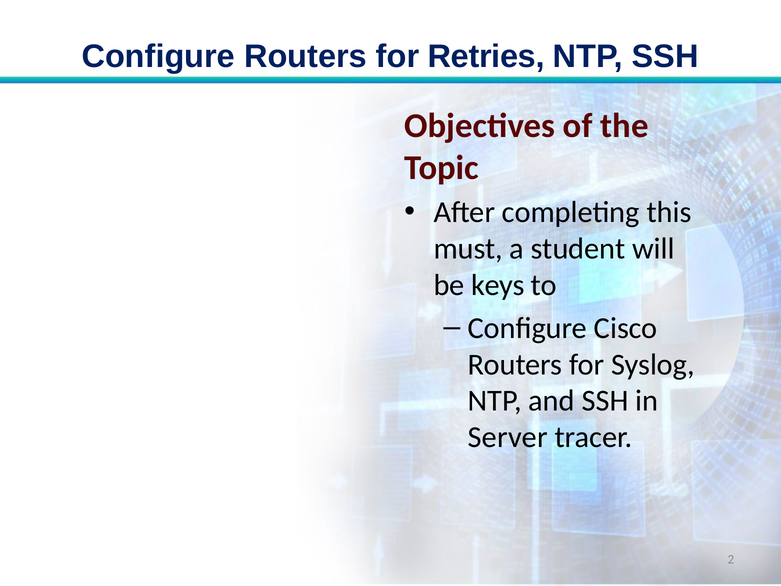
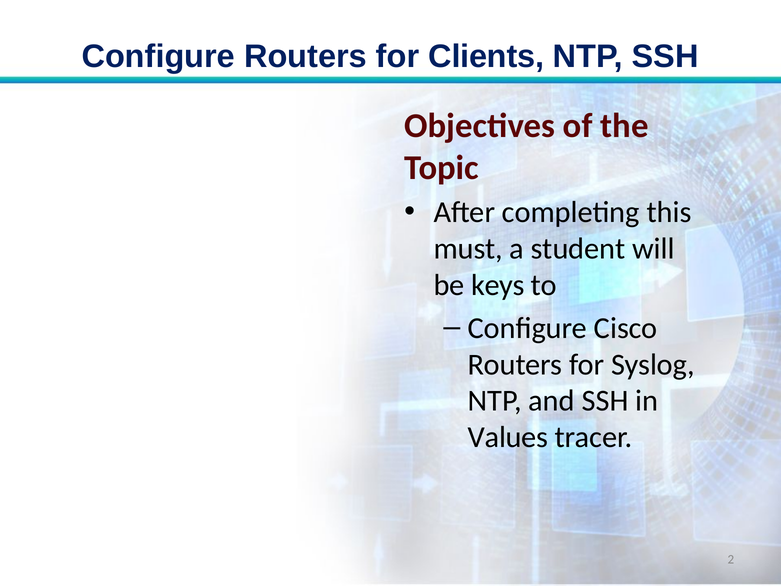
Retries: Retries -> Clients
Server: Server -> Values
